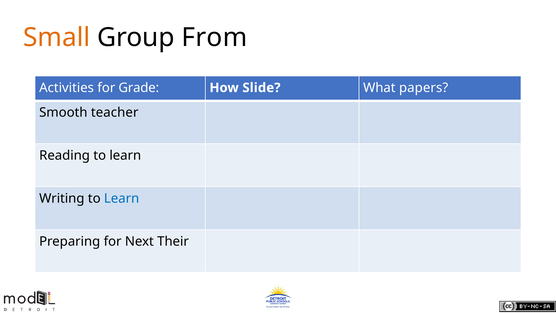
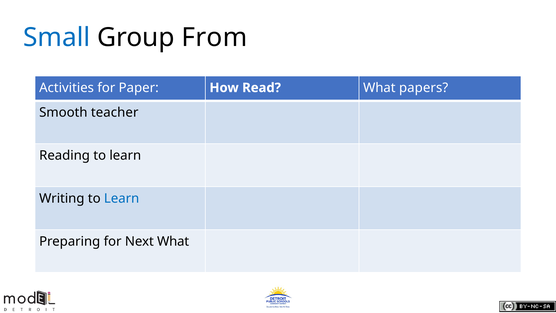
Small colour: orange -> blue
Grade: Grade -> Paper
Slide: Slide -> Read
Next Their: Their -> What
